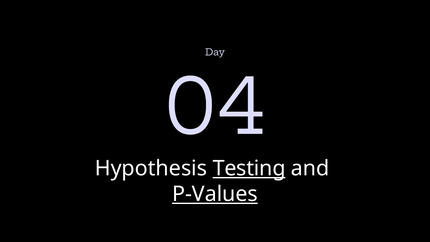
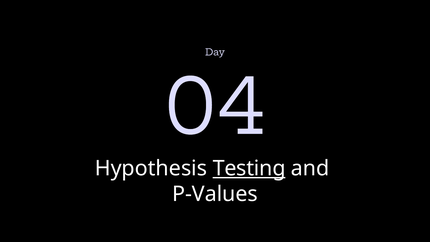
P-Values underline: present -> none
